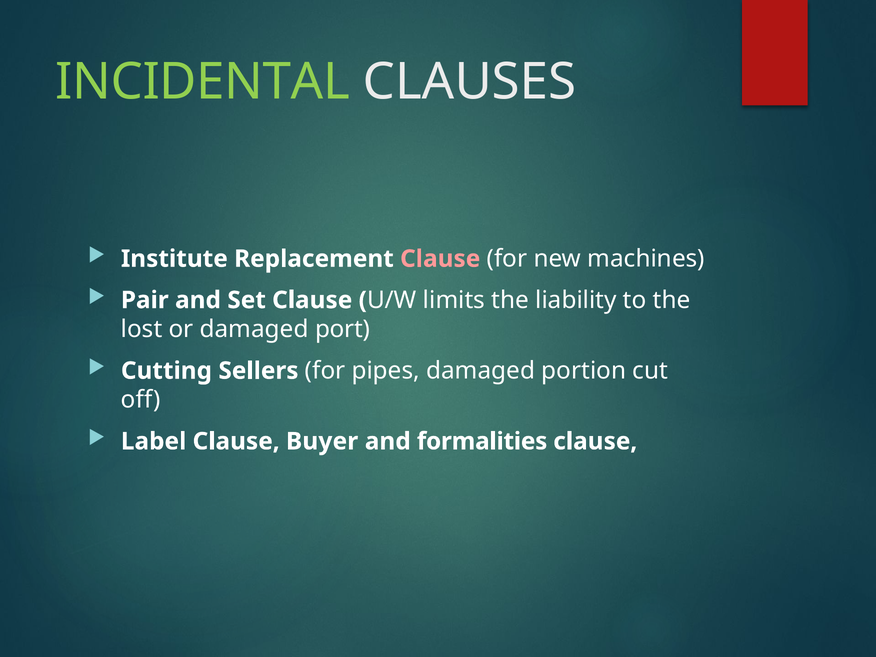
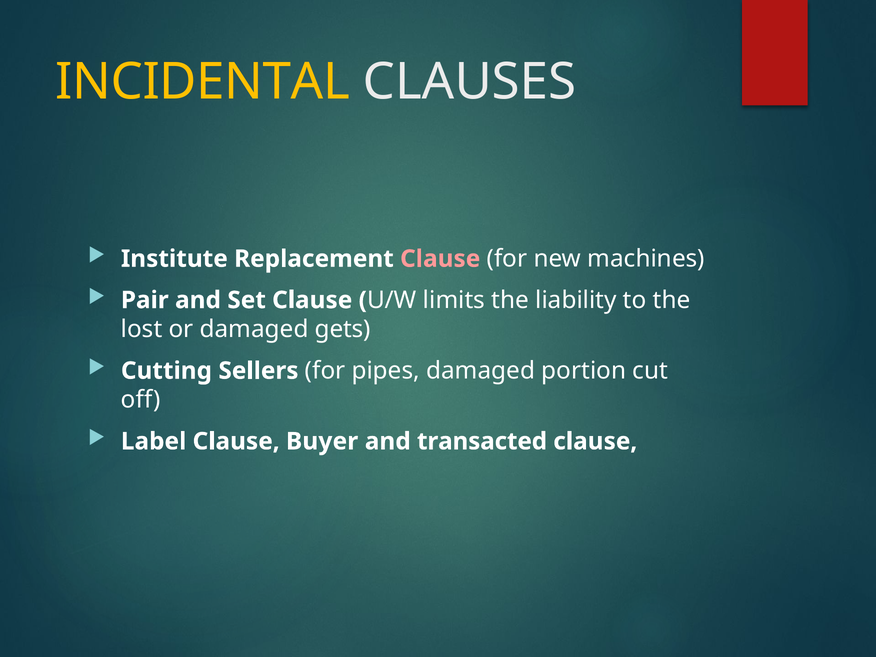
INCIDENTAL colour: light green -> yellow
port: port -> gets
formalities: formalities -> transacted
